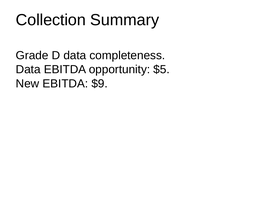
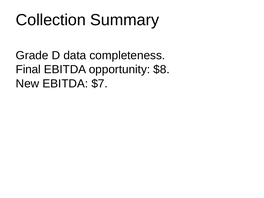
Data at (28, 69): Data -> Final
$5: $5 -> $8
$9: $9 -> $7
